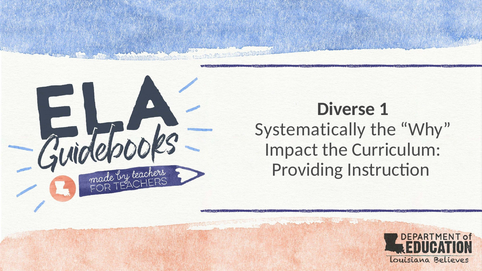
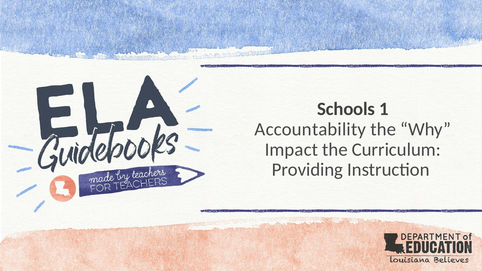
Diverse: Diverse -> Schools
Systematically: Systematically -> Accountability
